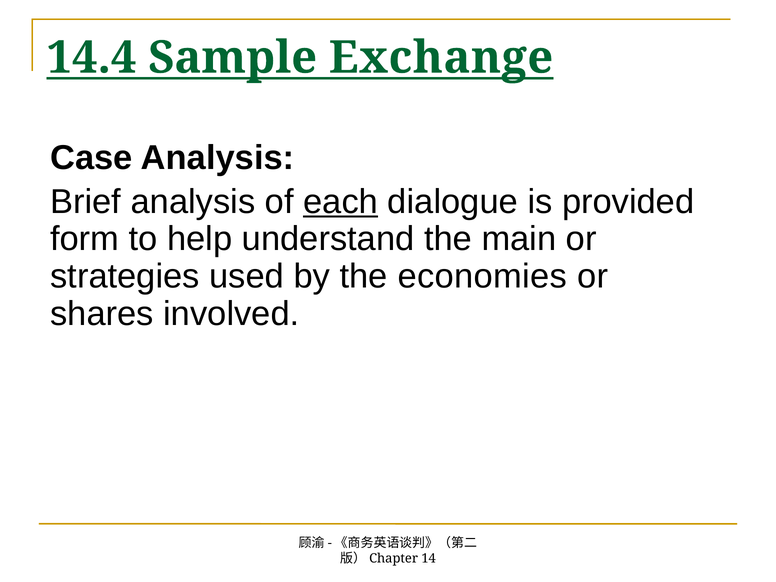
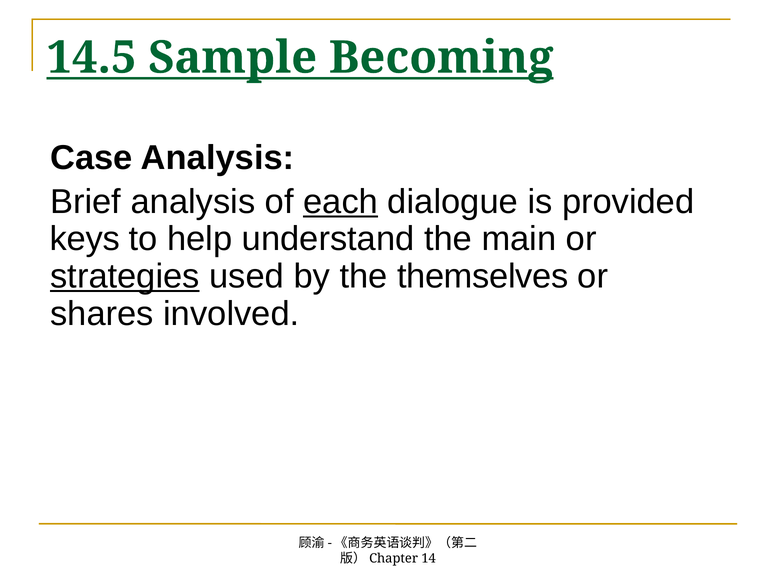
14.4: 14.4 -> 14.5
Exchange: Exchange -> Becoming
form: form -> keys
strategies underline: none -> present
economies: economies -> themselves
